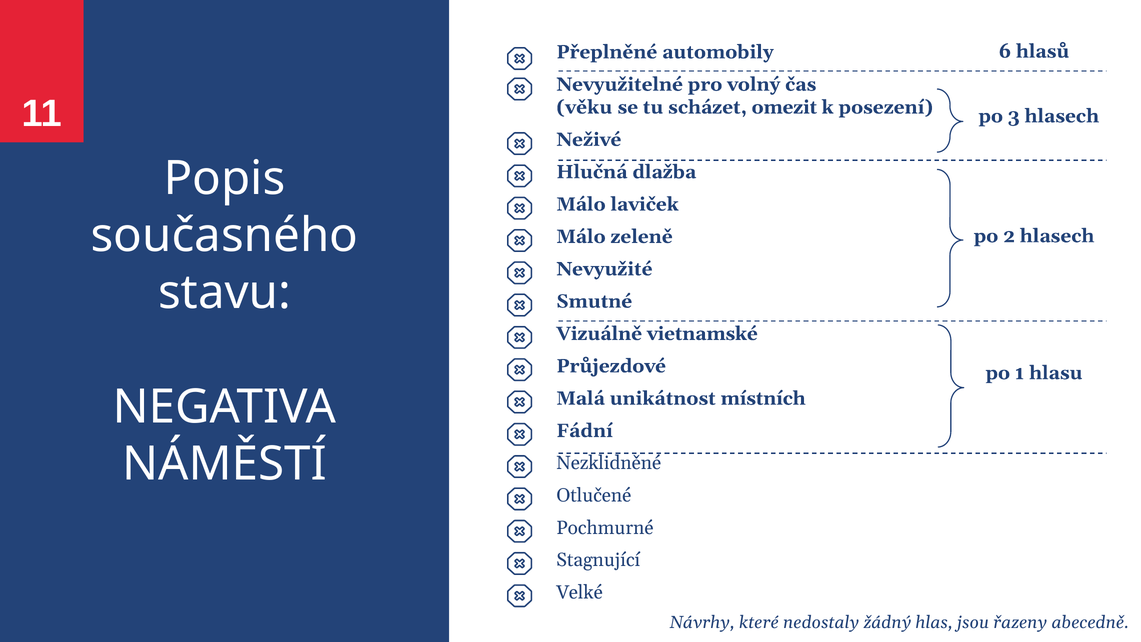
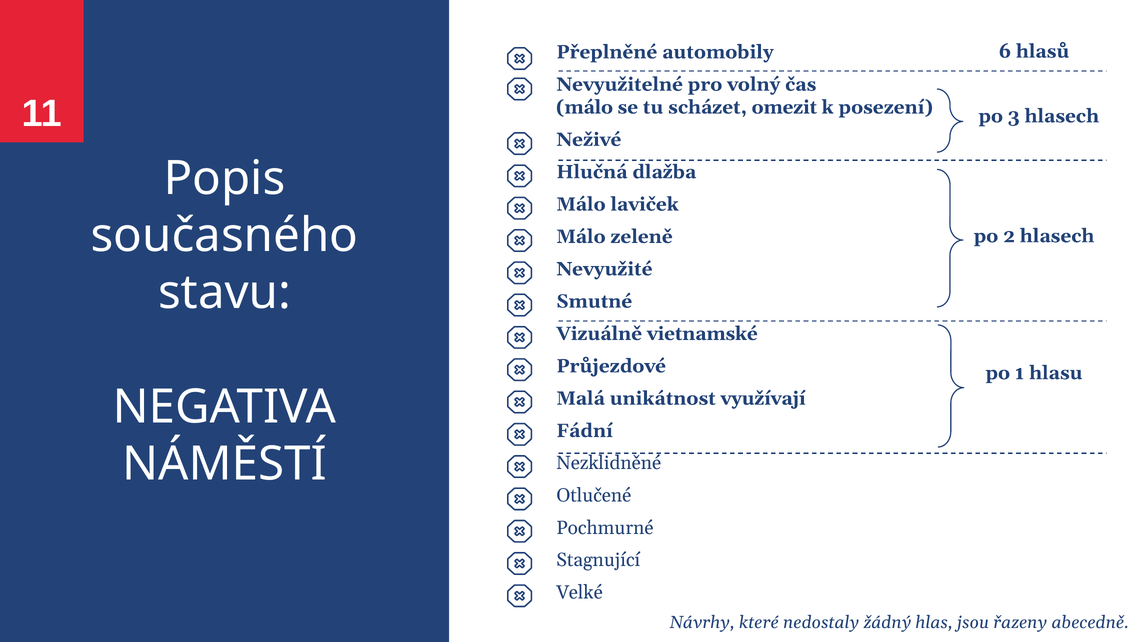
věku at (584, 107): věku -> málo
místních: místních -> využívají
